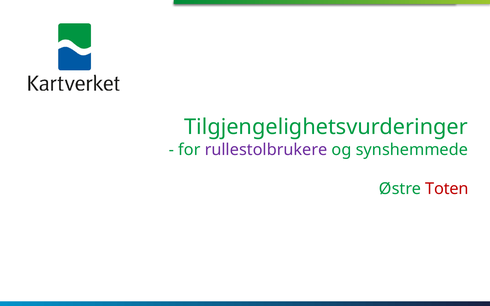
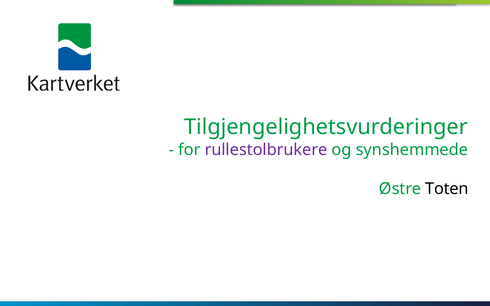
Toten colour: red -> black
